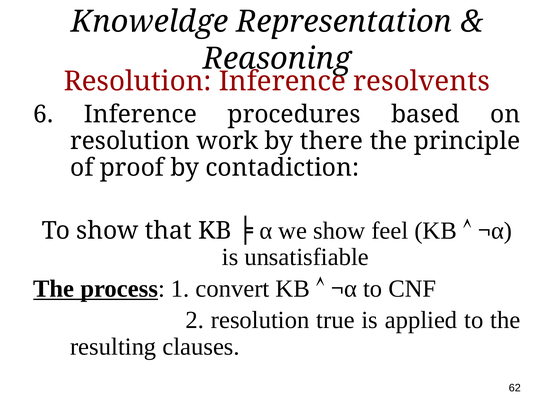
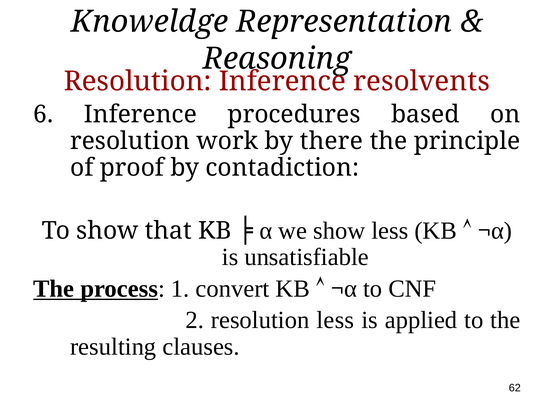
show feel: feel -> less
resolution true: true -> less
